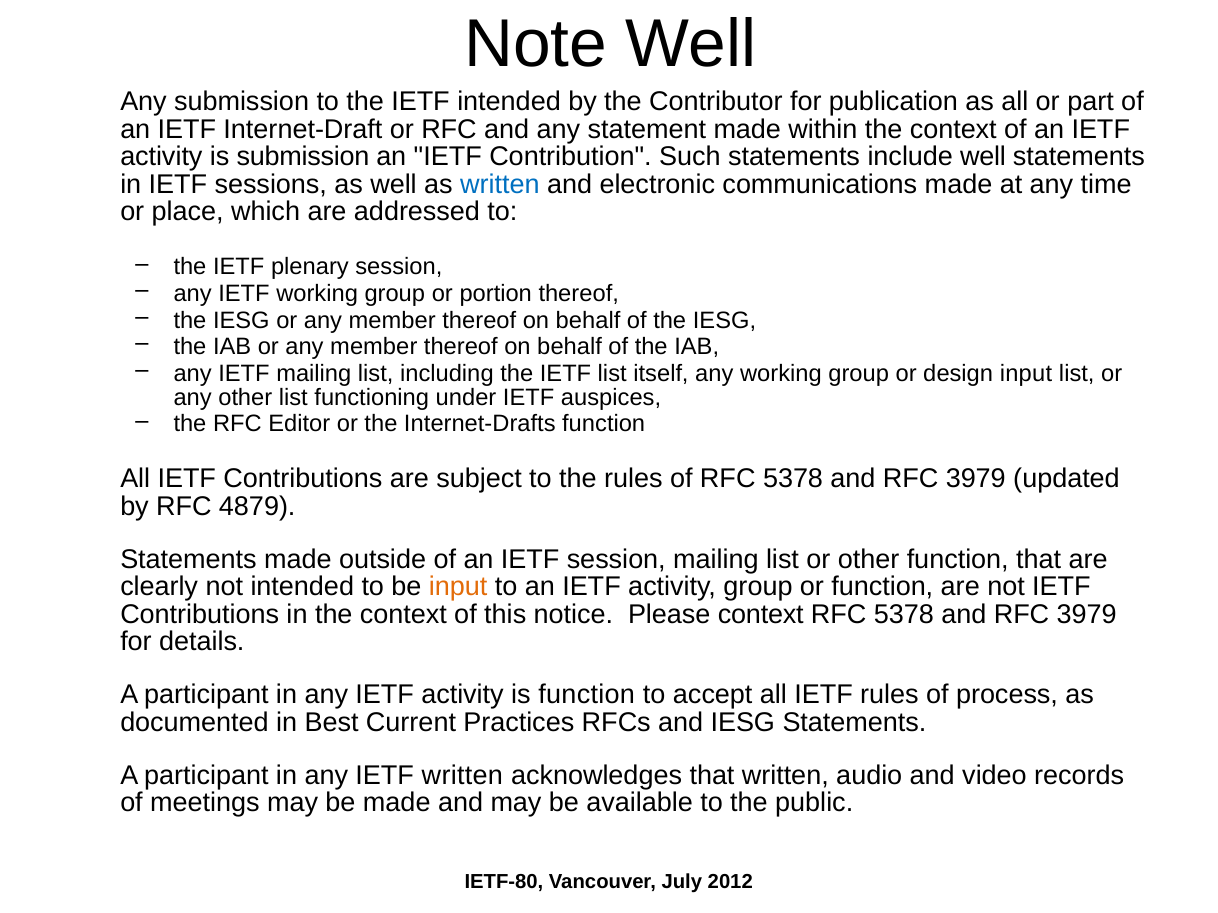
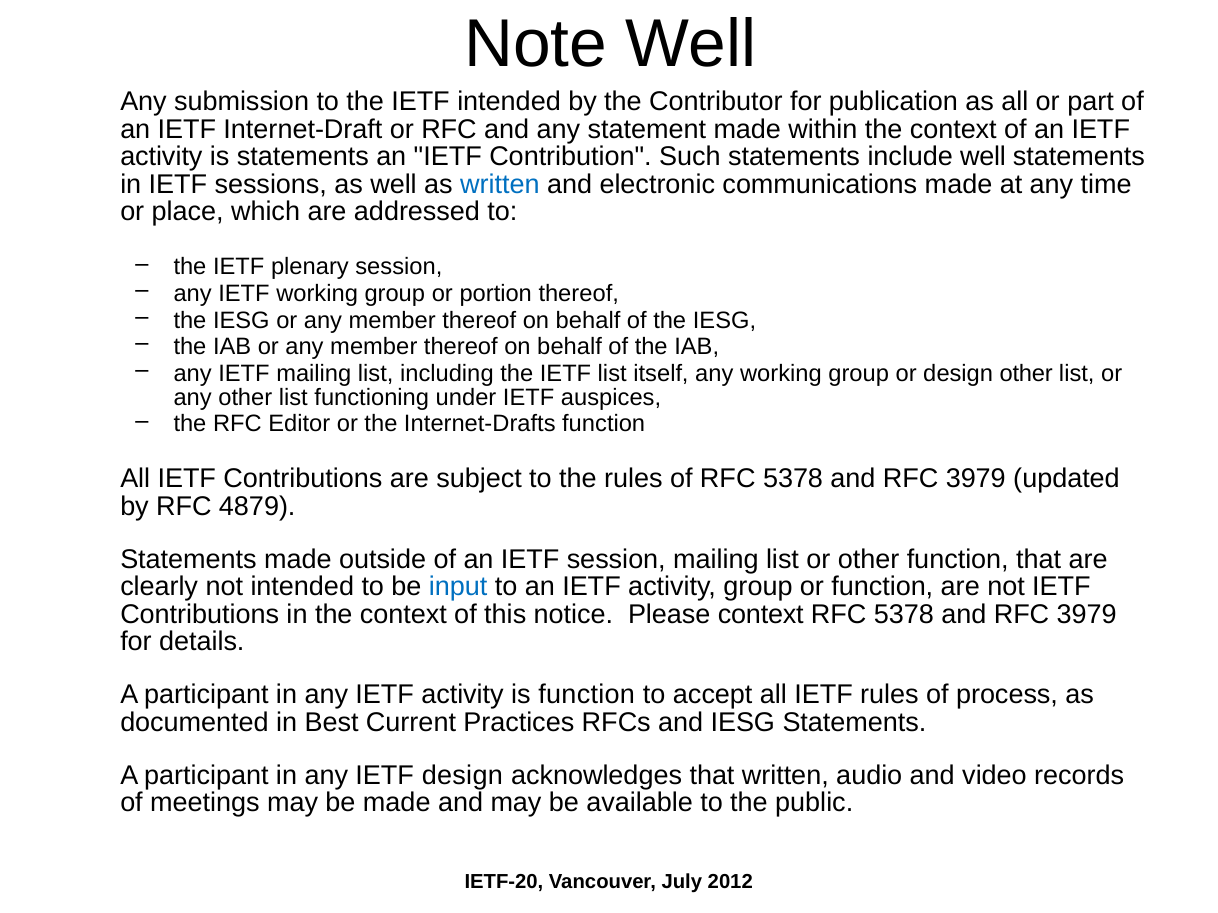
is submission: submission -> statements
design input: input -> other
input at (458, 587) colour: orange -> blue
IETF written: written -> design
IETF-80: IETF-80 -> IETF-20
